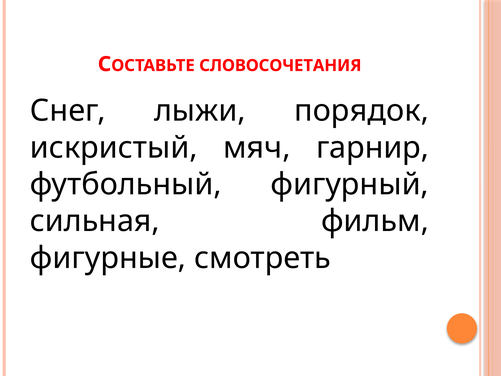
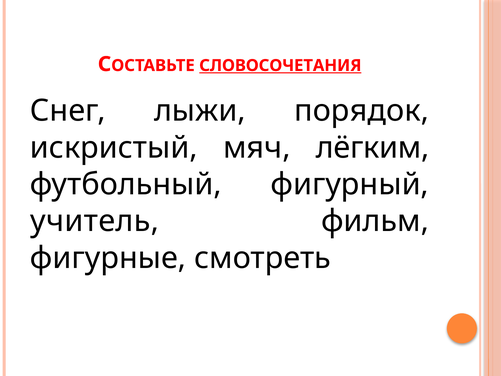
СЛОВОСОЧЕТАНИЯ underline: none -> present
гарнир: гарнир -> лёгким
сильная: сильная -> учитель
